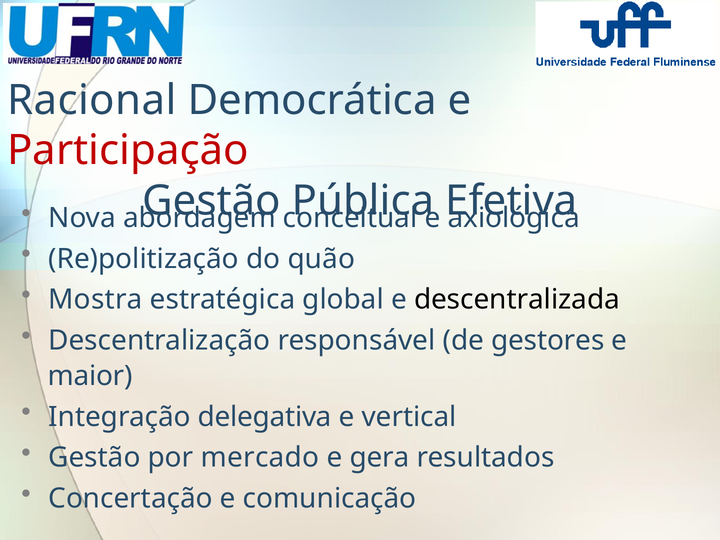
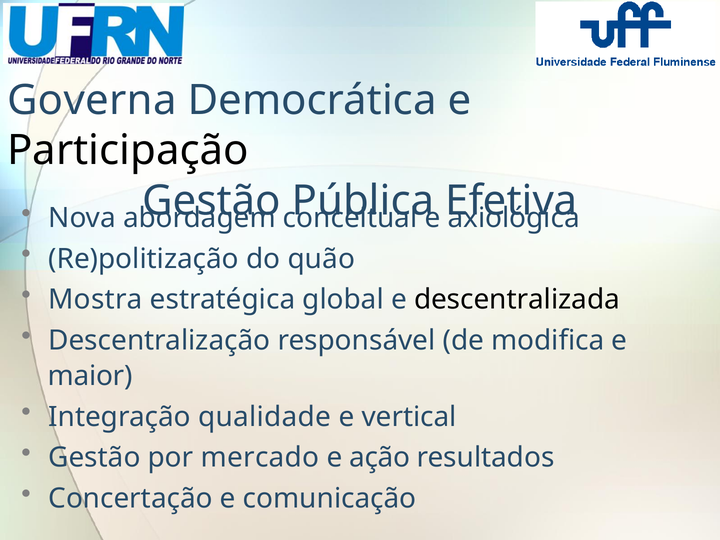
Racional: Racional -> Governa
Participação colour: red -> black
gestores: gestores -> modifica
delegativa: delegativa -> qualidade
gera: gera -> ação
